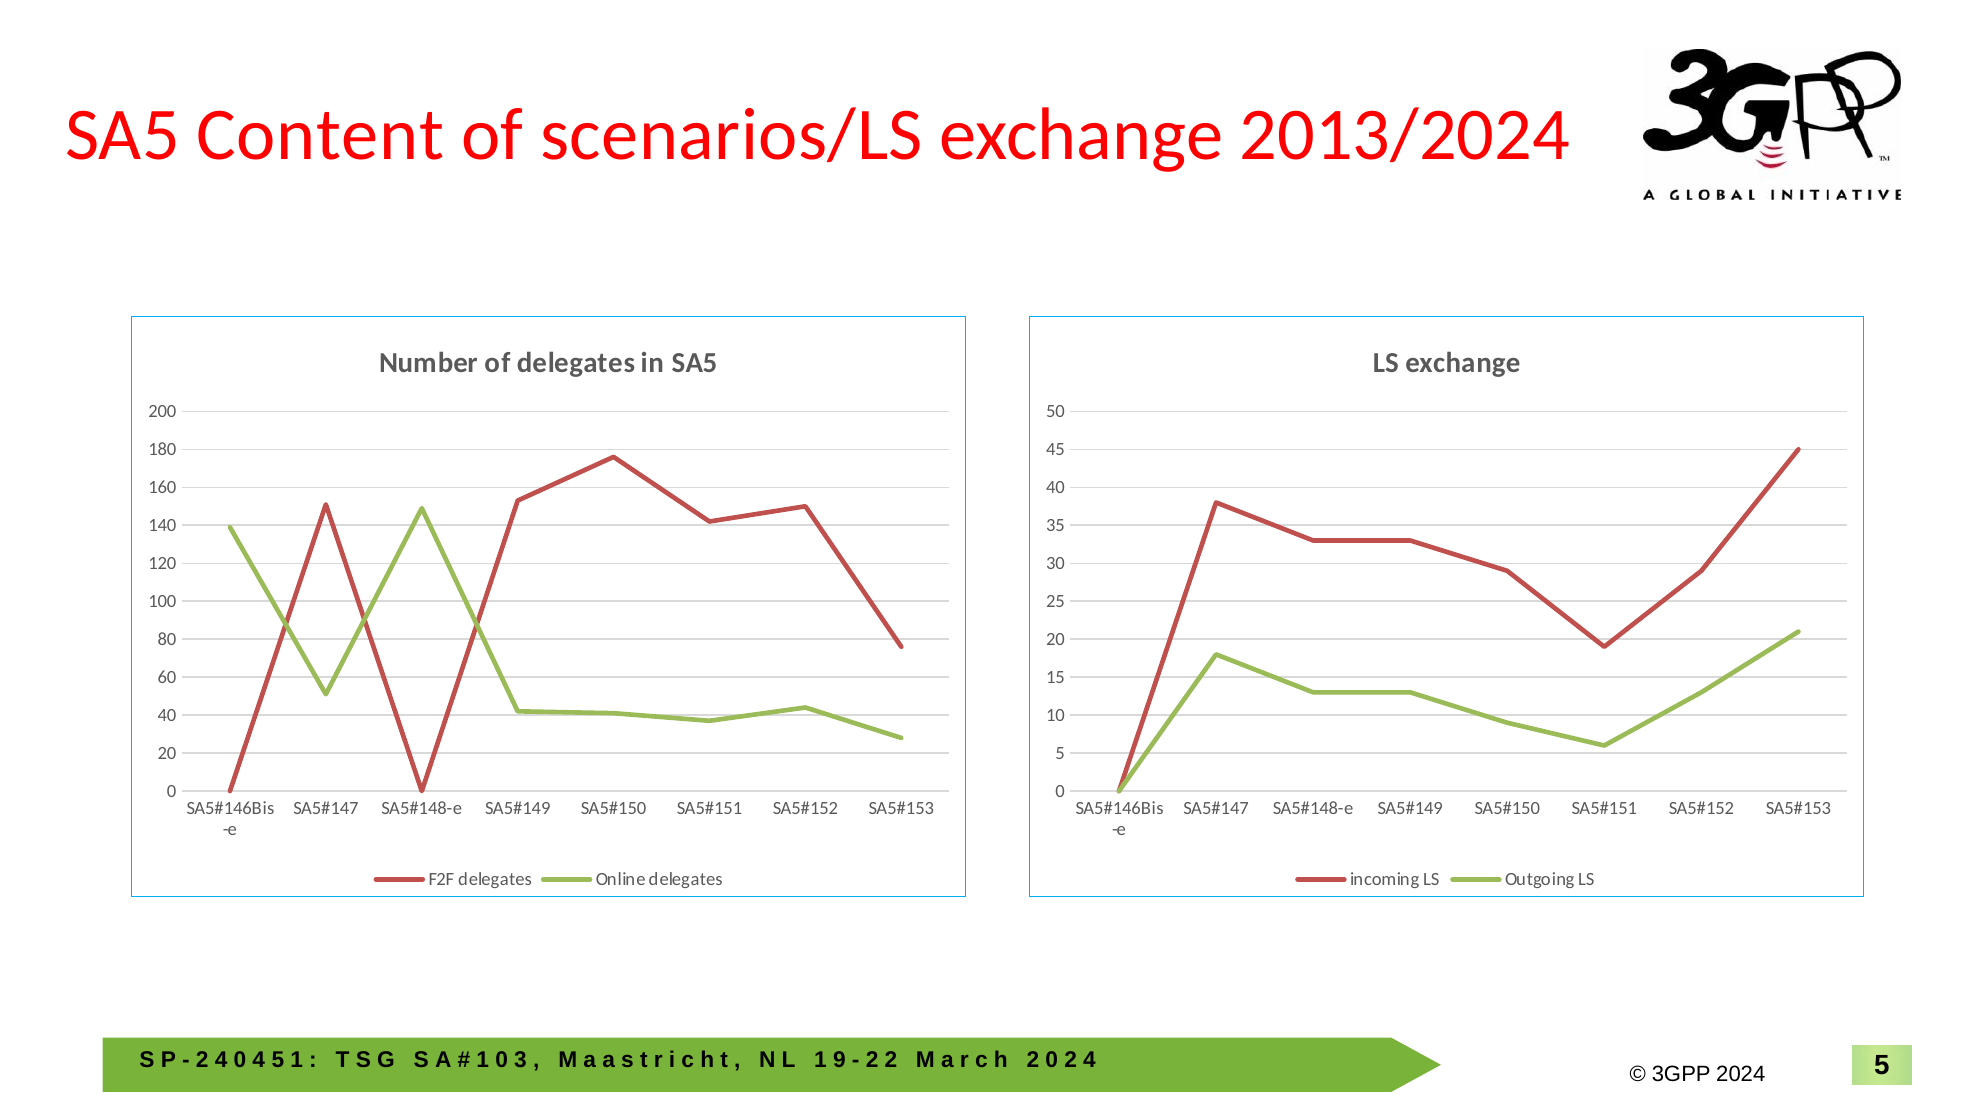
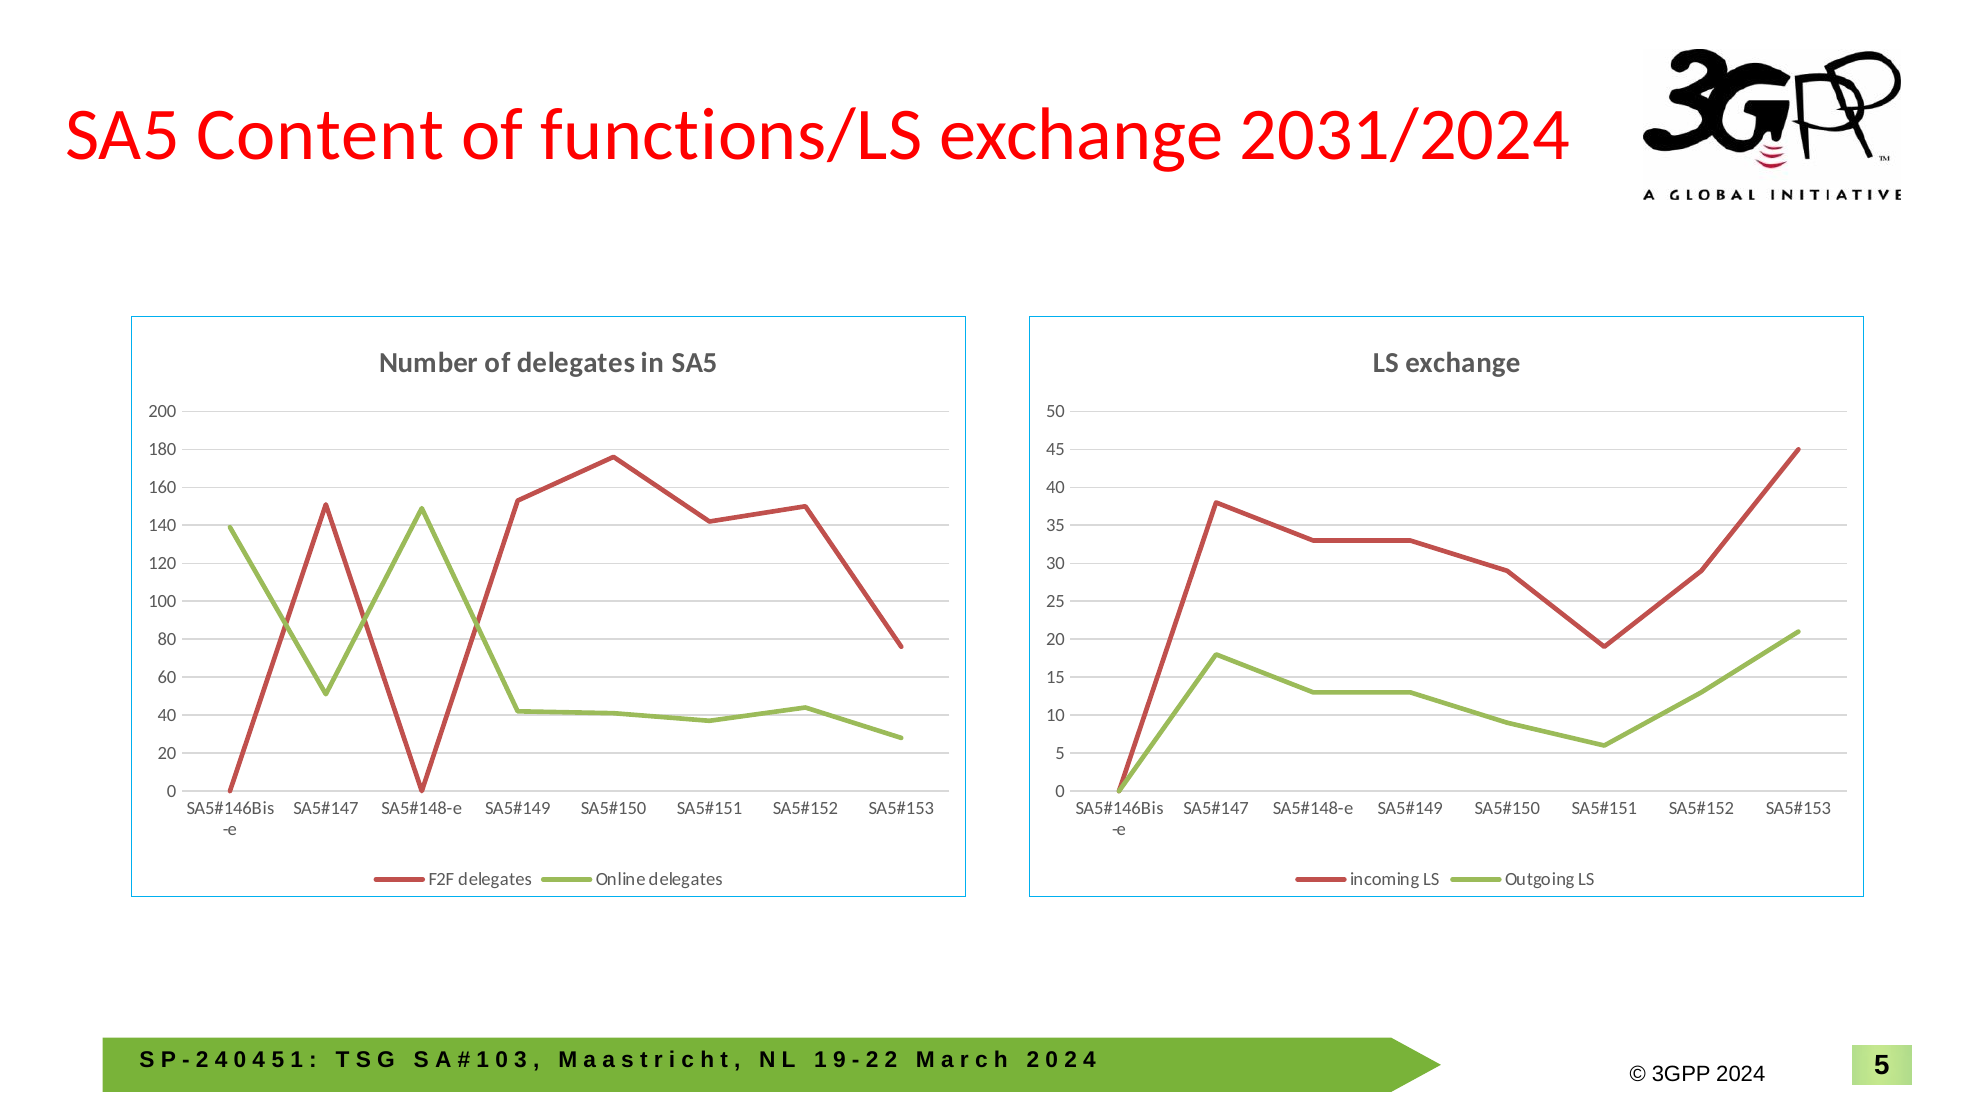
scenarios/LS: scenarios/LS -> functions/LS
2013/2024: 2013/2024 -> 2031/2024
